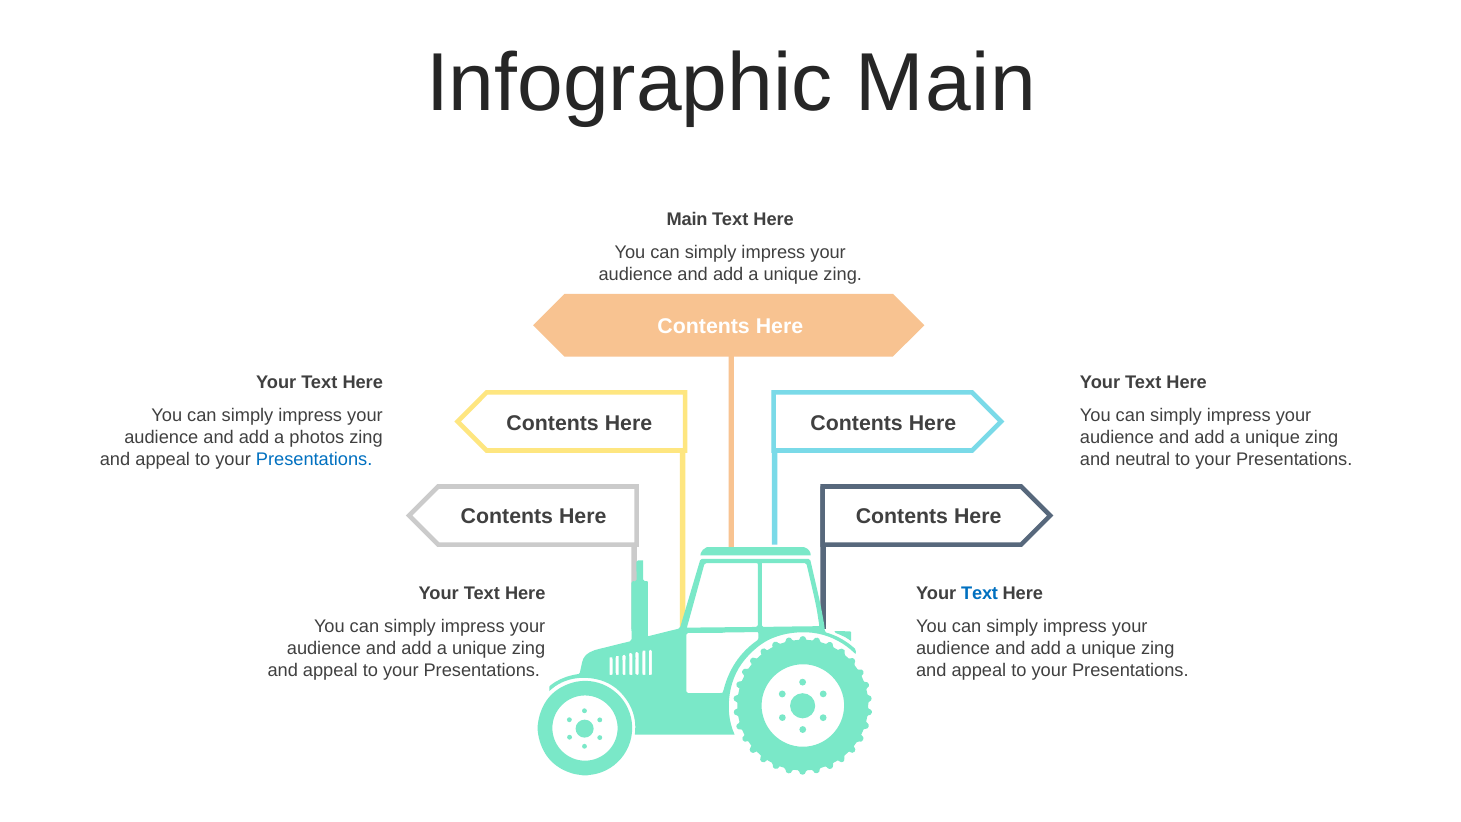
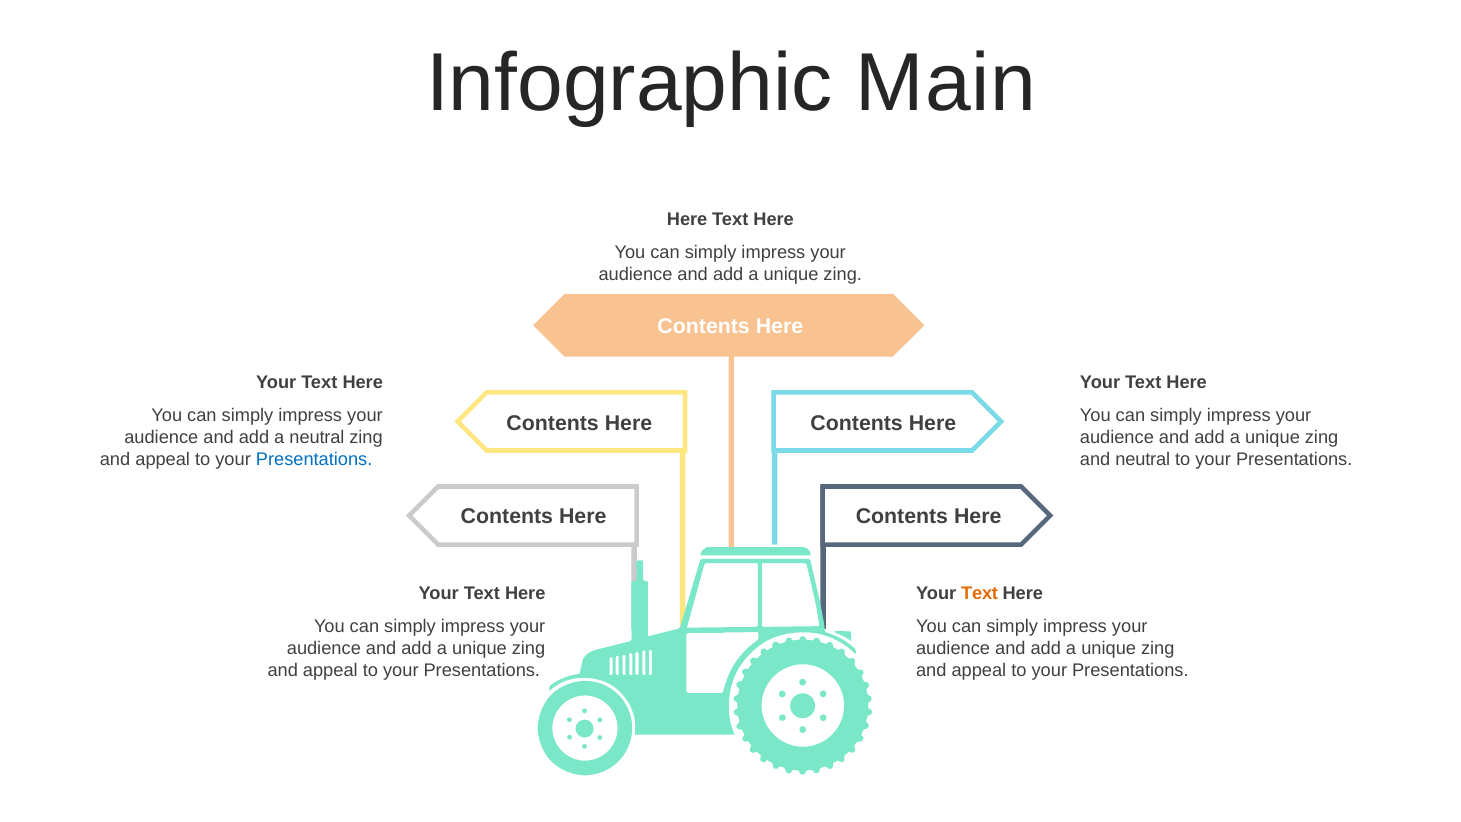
Main at (687, 219): Main -> Here
a photos: photos -> neutral
Text at (980, 593) colour: blue -> orange
